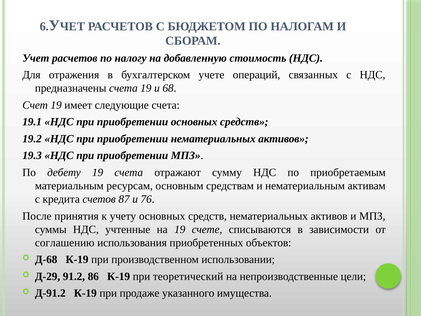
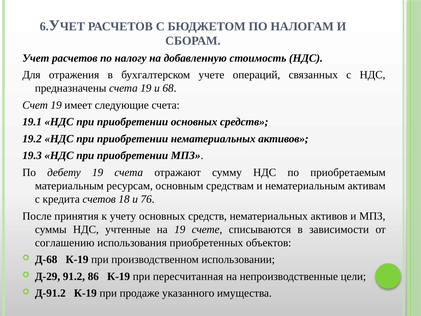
87: 87 -> 18
теоретический: теоретический -> пересчитанная
